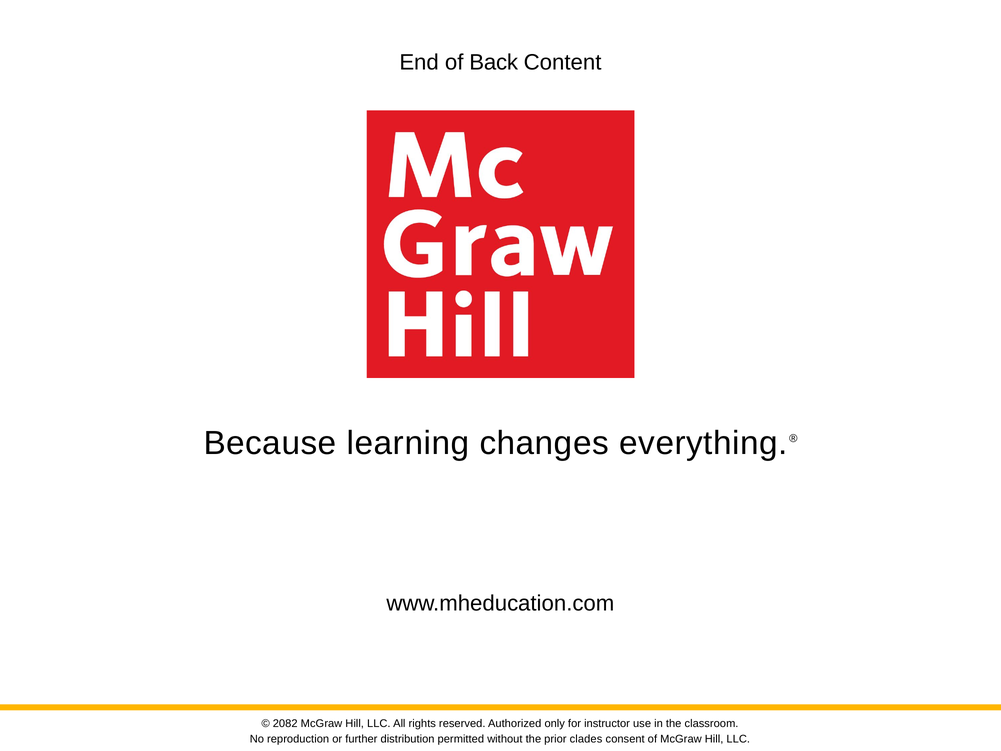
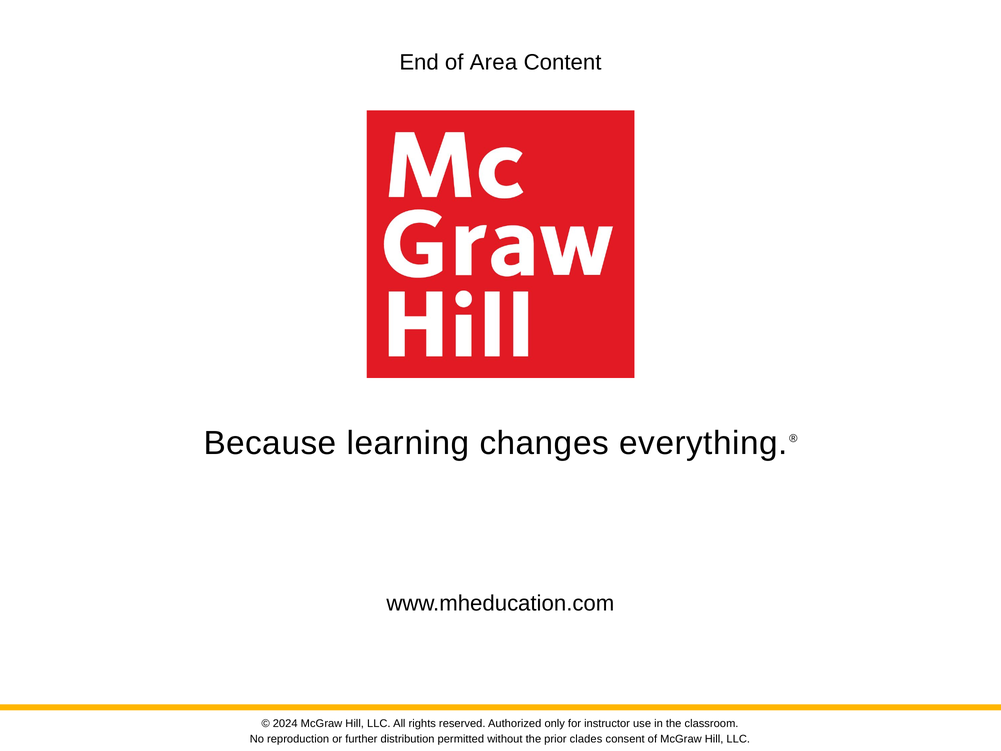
Back: Back -> Area
2082: 2082 -> 2024
